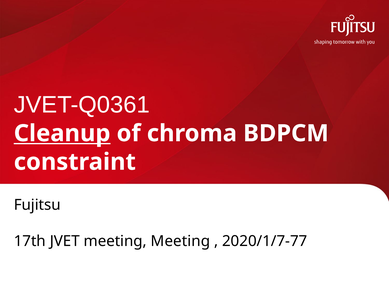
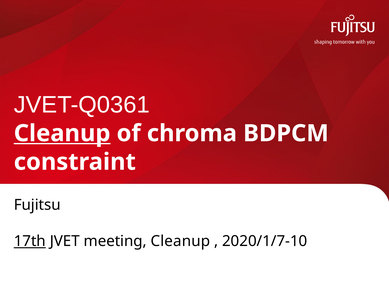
17th underline: none -> present
meeting Meeting: Meeting -> Cleanup
2020/1/7-77: 2020/1/7-77 -> 2020/1/7-10
